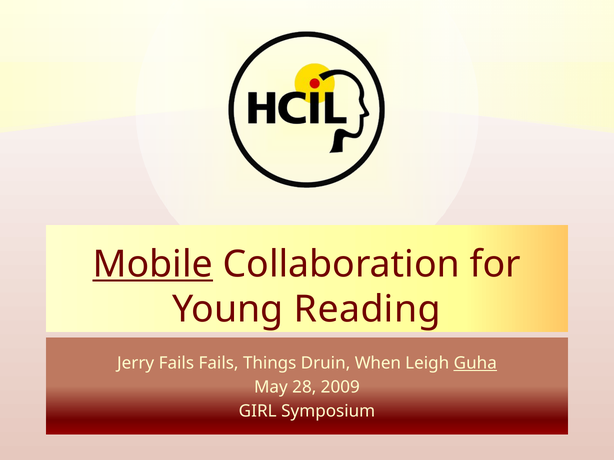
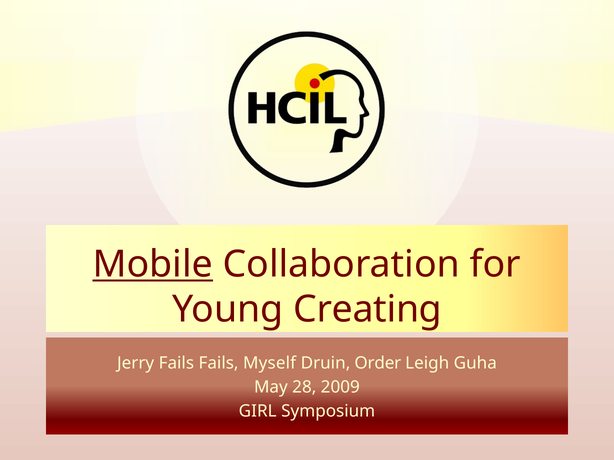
Reading: Reading -> Creating
Things: Things -> Myself
When: When -> Order
Guha underline: present -> none
